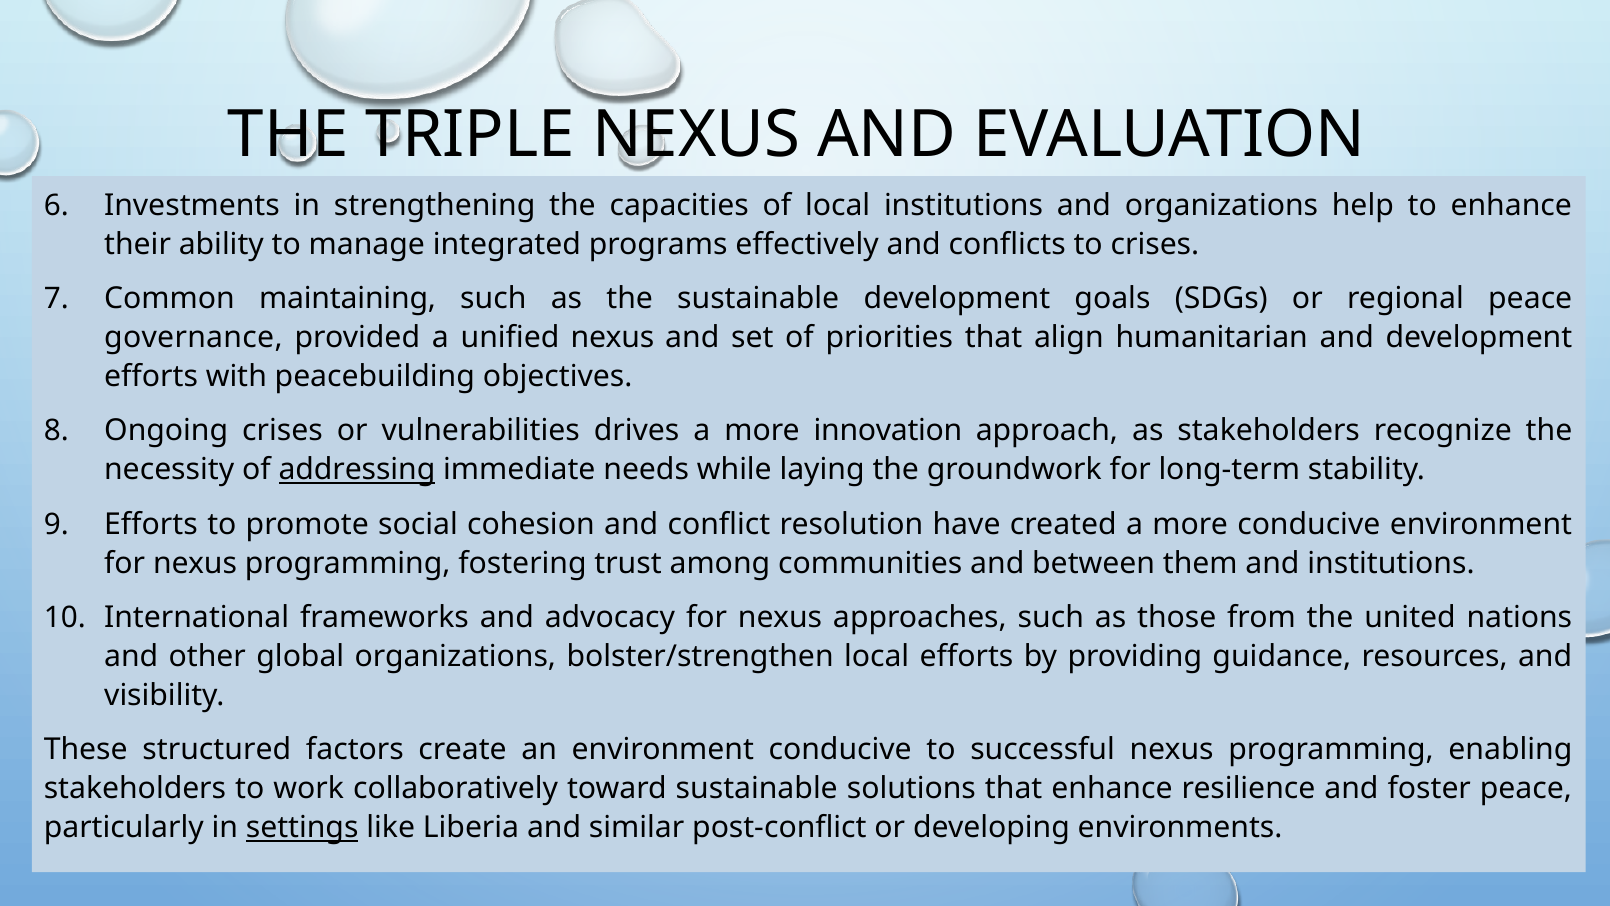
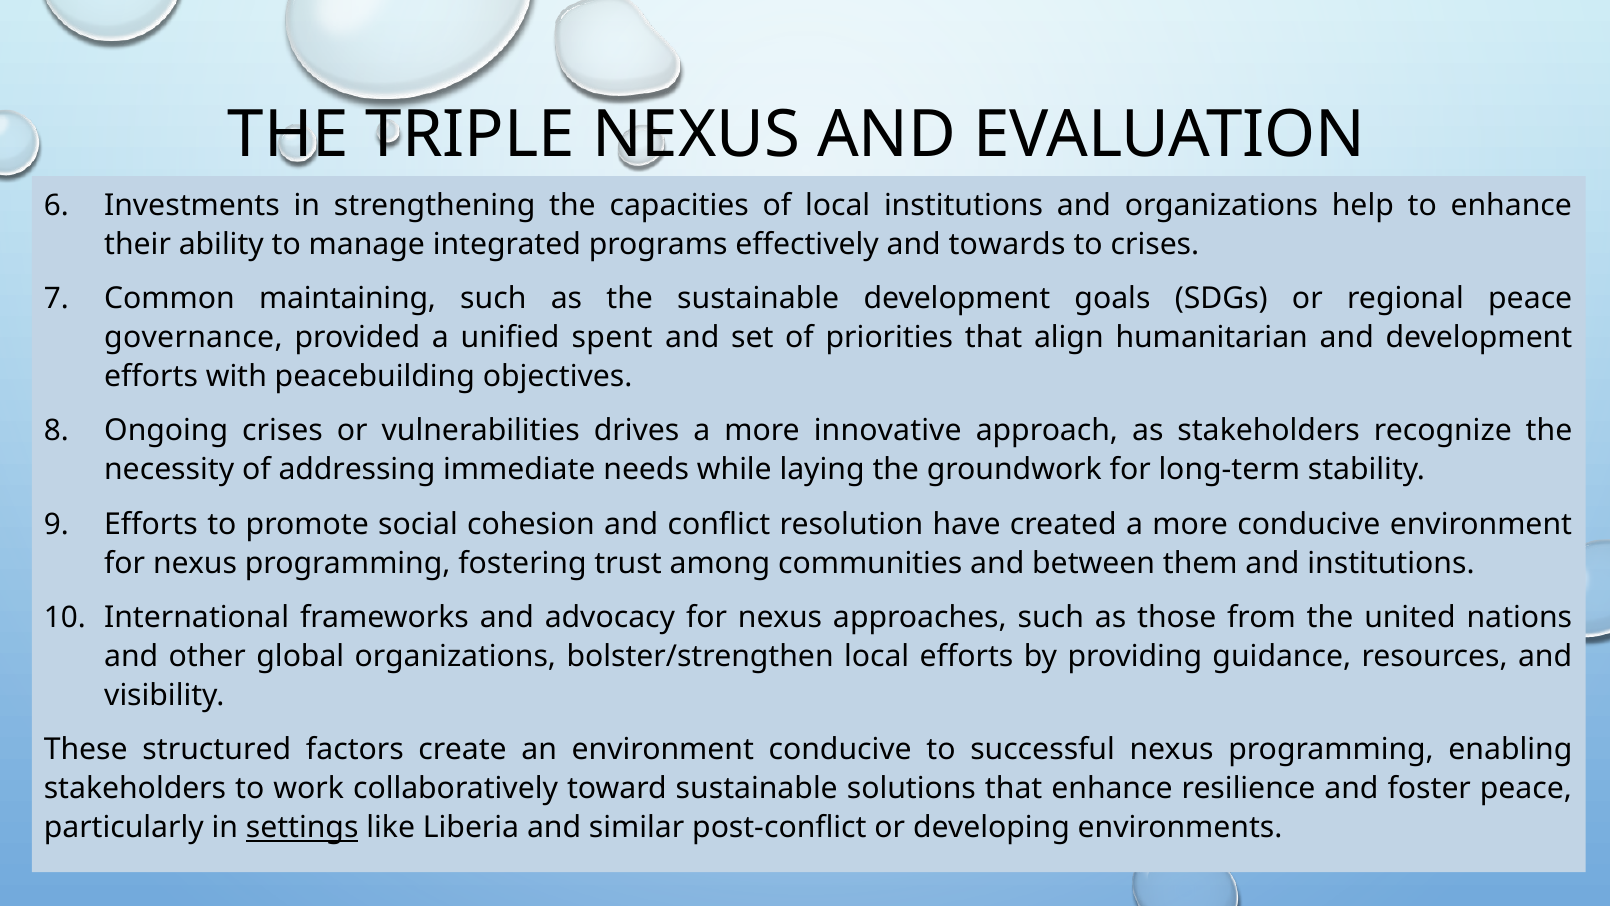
conflicts: conflicts -> towards
unified nexus: nexus -> spent
innovation: innovation -> innovative
addressing underline: present -> none
